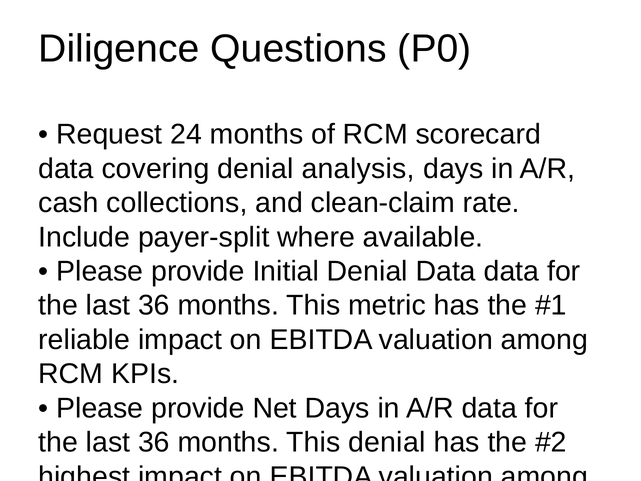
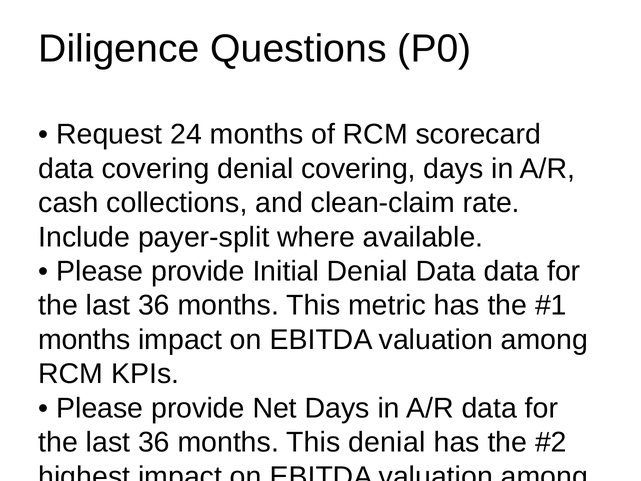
denial analysis: analysis -> covering
reliable at (84, 340): reliable -> months
